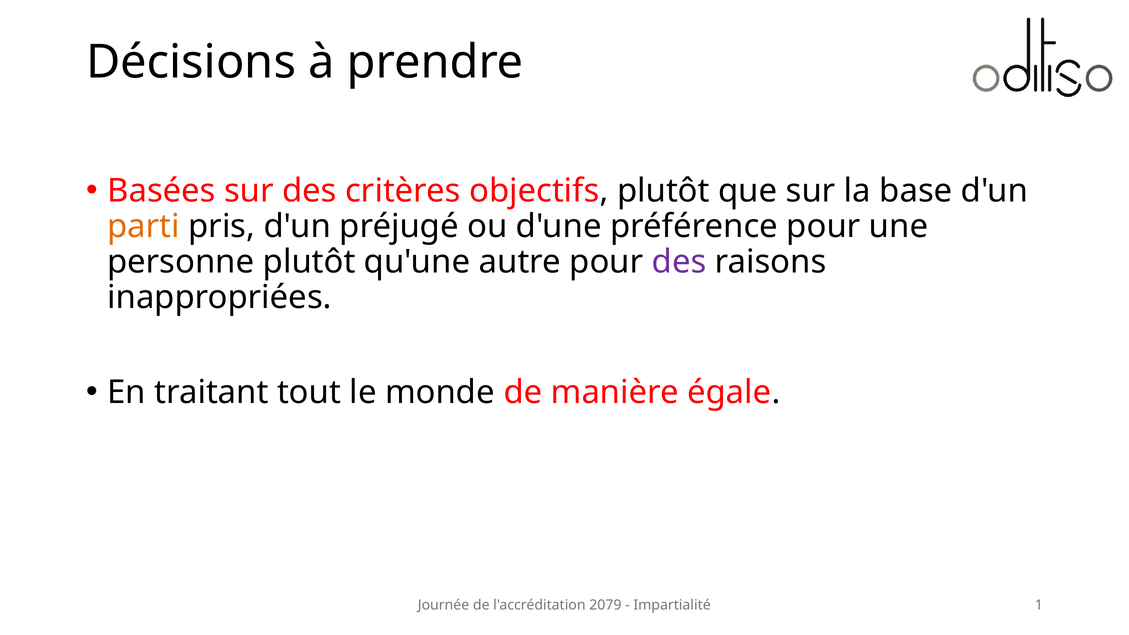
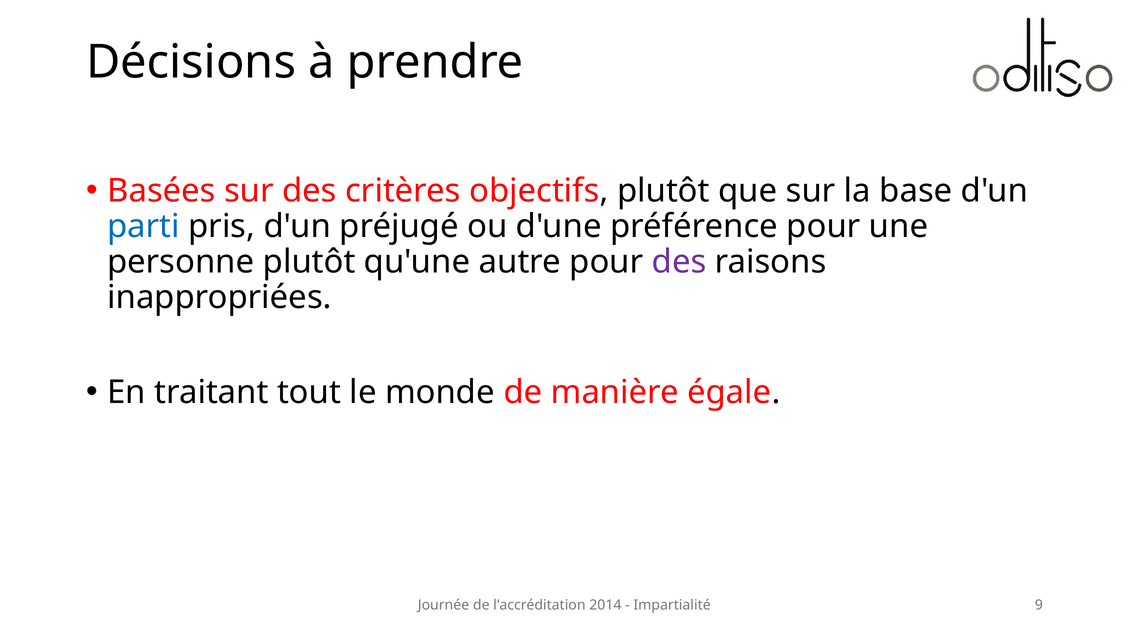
parti colour: orange -> blue
2079: 2079 -> 2014
1: 1 -> 9
